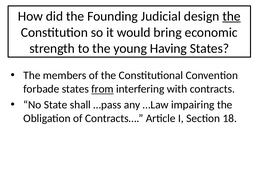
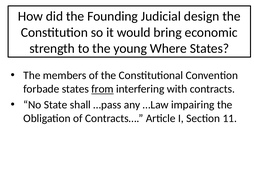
the at (232, 16) underline: present -> none
Having: Having -> Where
18: 18 -> 11
